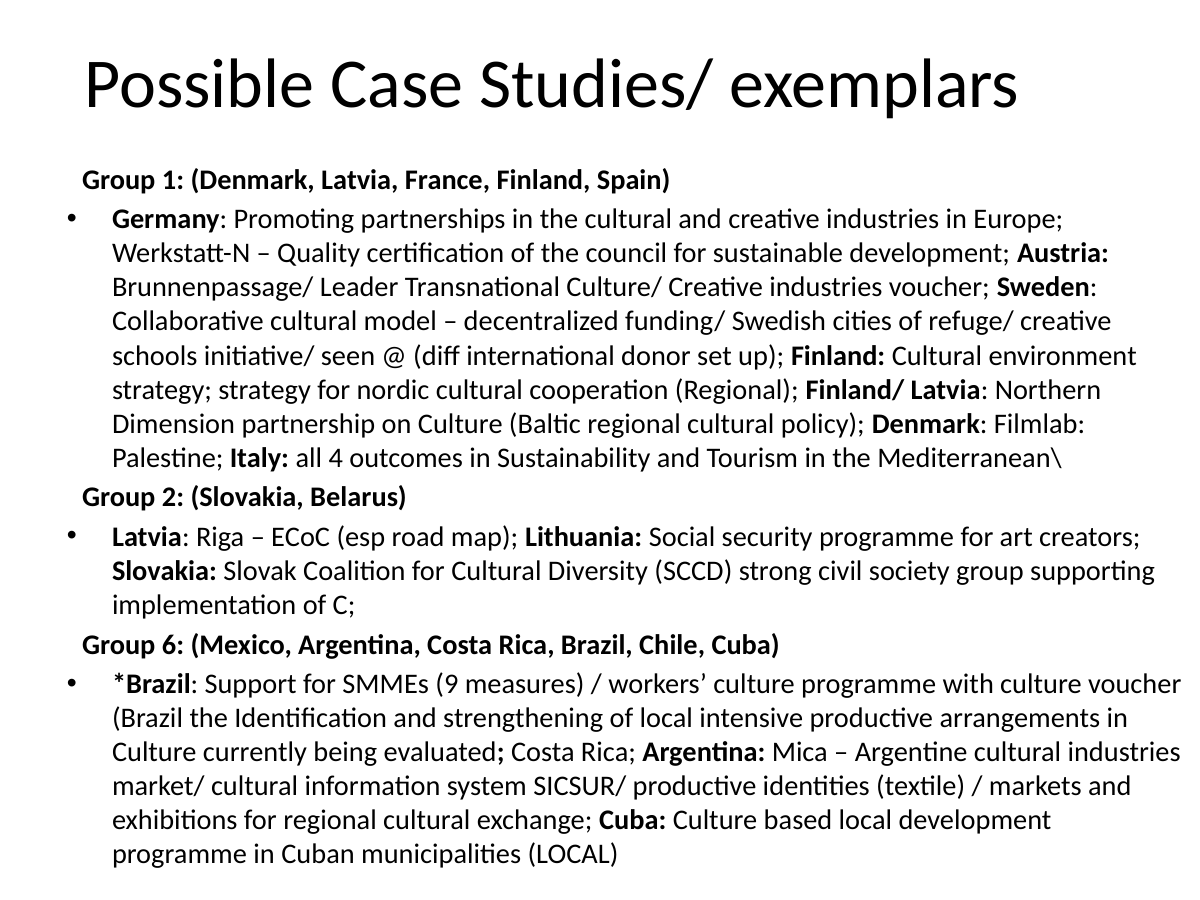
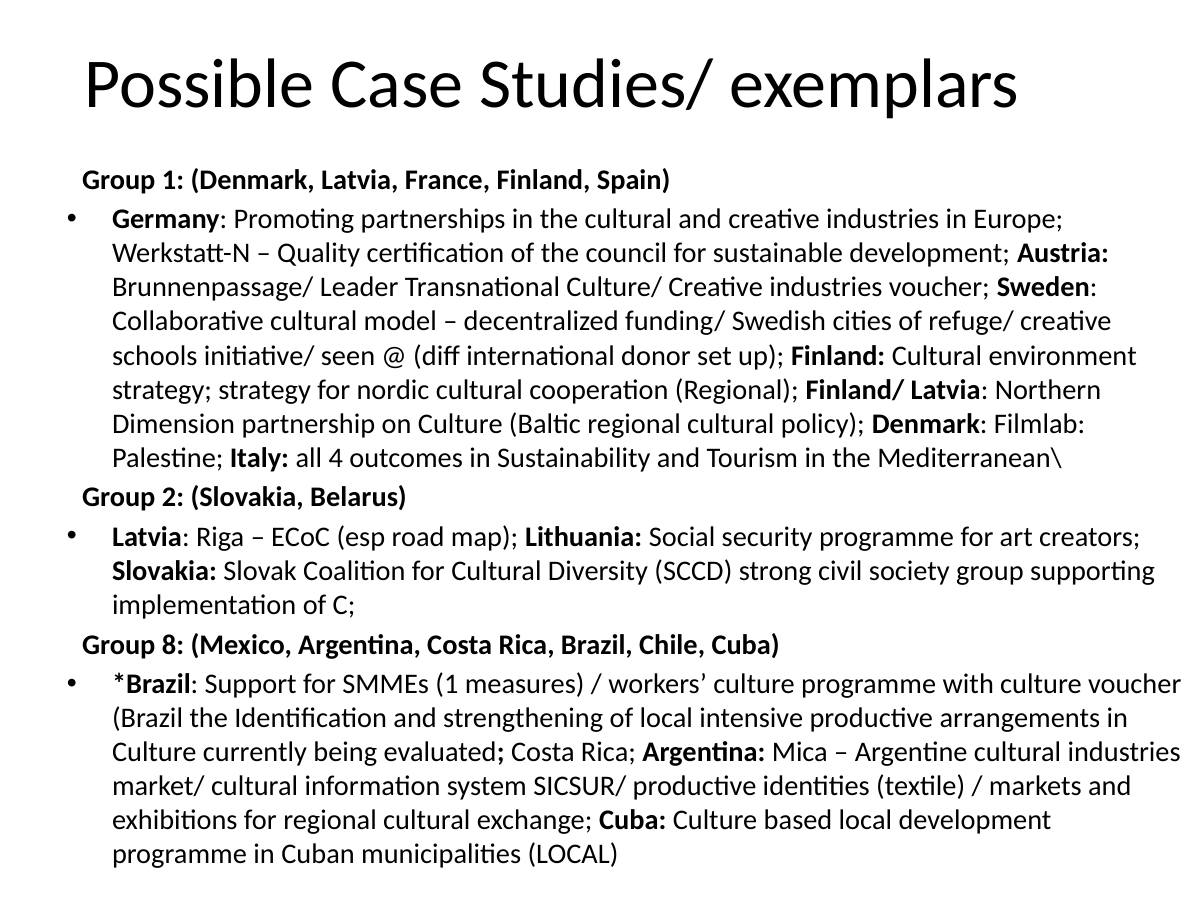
6: 6 -> 8
SMMEs 9: 9 -> 1
